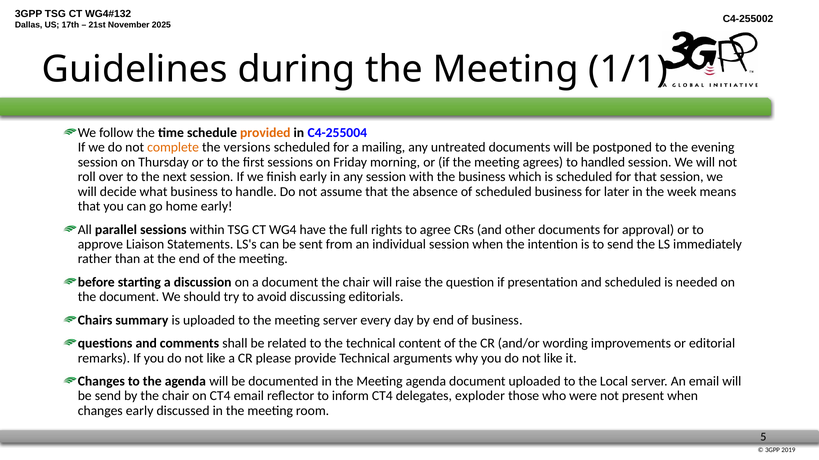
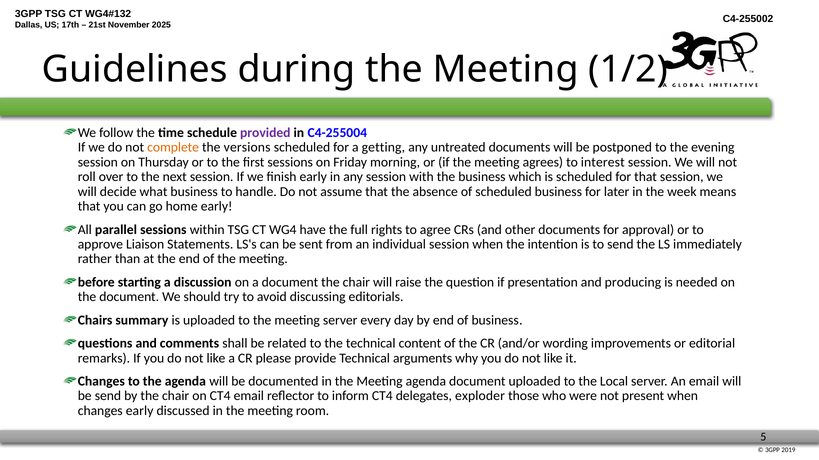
1/1: 1/1 -> 1/2
provided colour: orange -> purple
mailing: mailing -> getting
handled: handled -> interest
and scheduled: scheduled -> producing
